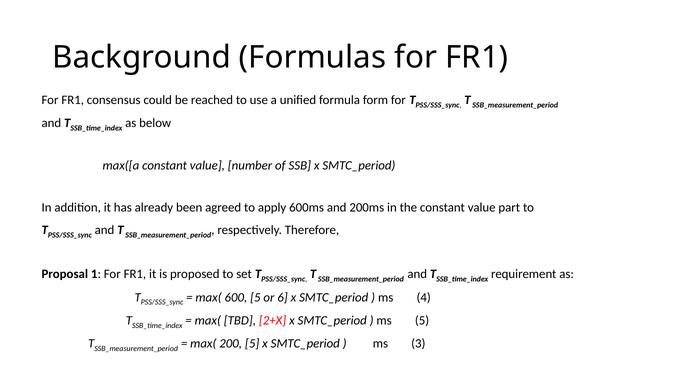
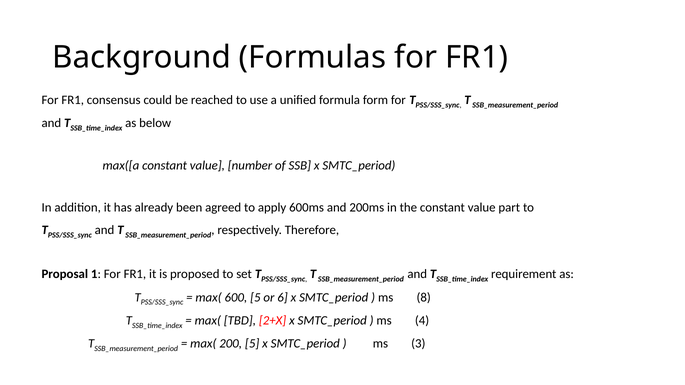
4: 4 -> 8
ms 5: 5 -> 4
